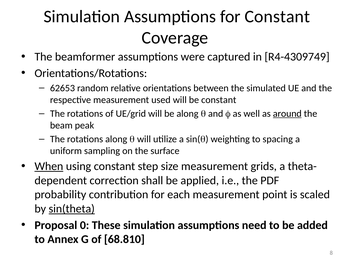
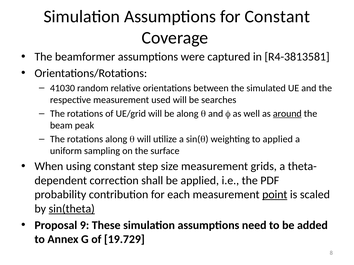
R4-4309749: R4-4309749 -> R4-3813581
62653: 62653 -> 41030
be constant: constant -> searches
to spacing: spacing -> applied
When underline: present -> none
point underline: none -> present
0: 0 -> 9
68.810: 68.810 -> 19.729
